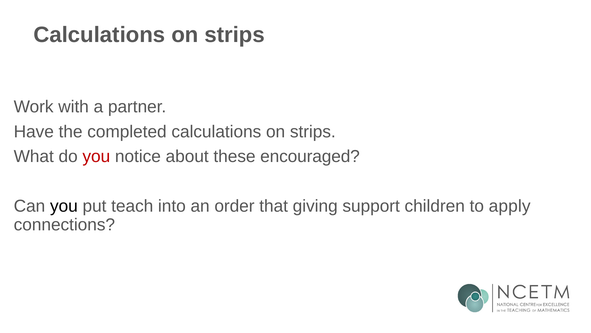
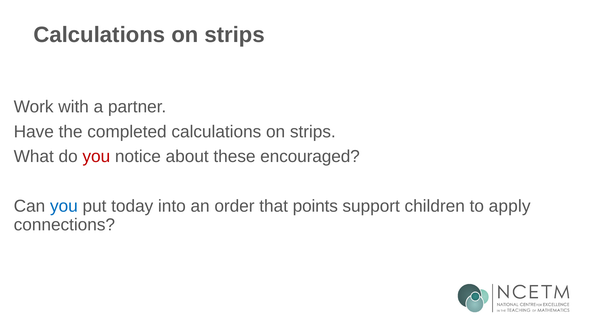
you at (64, 206) colour: black -> blue
teach: teach -> today
giving: giving -> points
